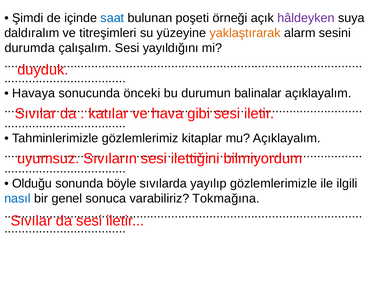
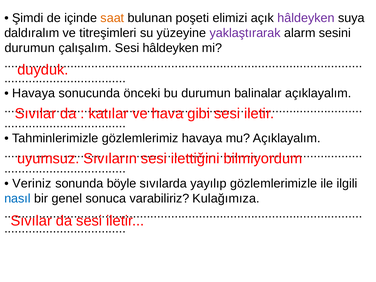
saat colour: blue -> orange
örneği: örneği -> elimizi
yaklaştırarak colour: orange -> purple
durumda at (30, 48): durumda -> durumun
Sesi yayıldığını: yayıldığını -> hâldeyken
gözlemlerimiz kitaplar: kitaplar -> havaya
Olduğu: Olduğu -> Veriniz
Tokmağına: Tokmağına -> Kulağımıza
